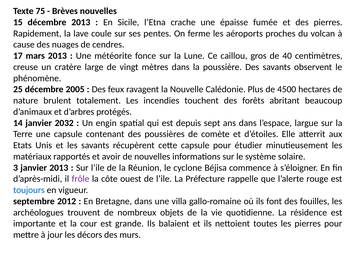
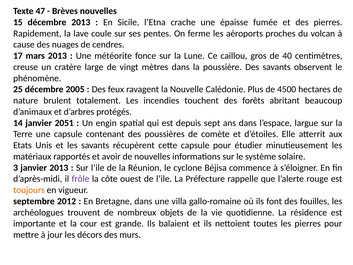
75: 75 -> 47
2032: 2032 -> 2051
toujours colour: blue -> orange
